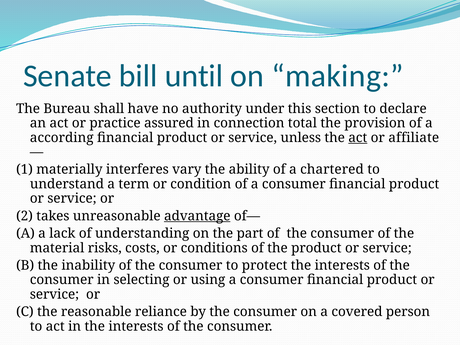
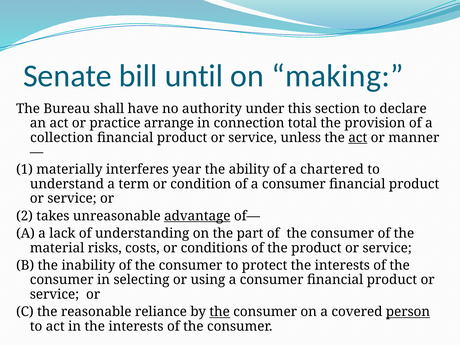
assured: assured -> arrange
according: according -> collection
affiliate: affiliate -> manner
vary: vary -> year
the at (220, 312) underline: none -> present
person underline: none -> present
